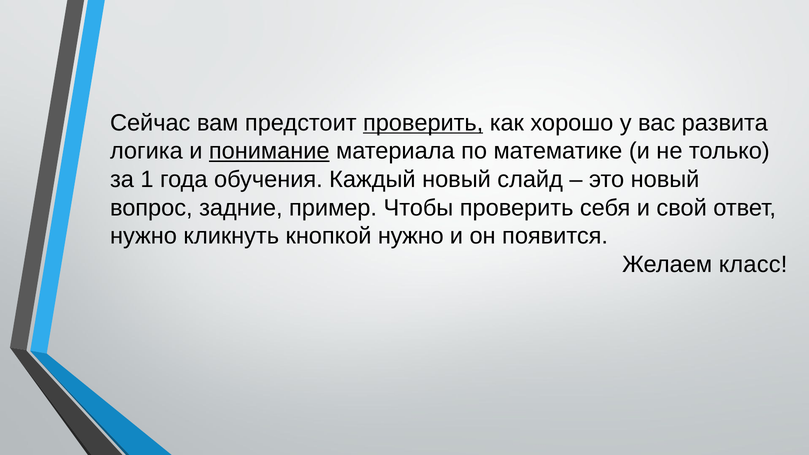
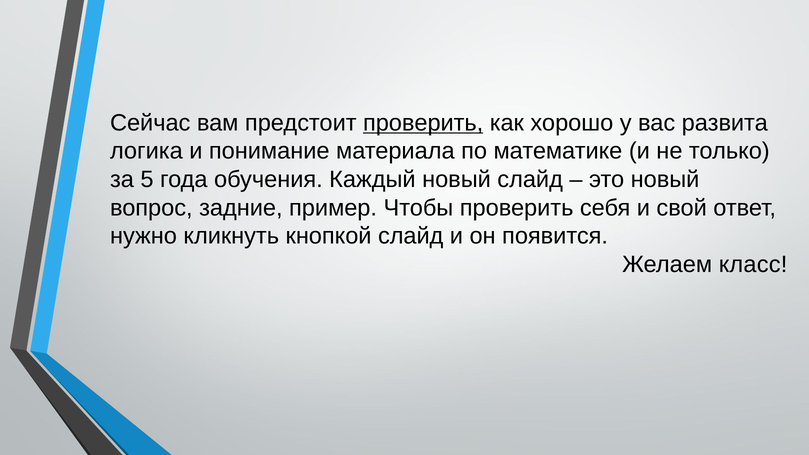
понимание underline: present -> none
1: 1 -> 5
кнопкой нужно: нужно -> слайд
